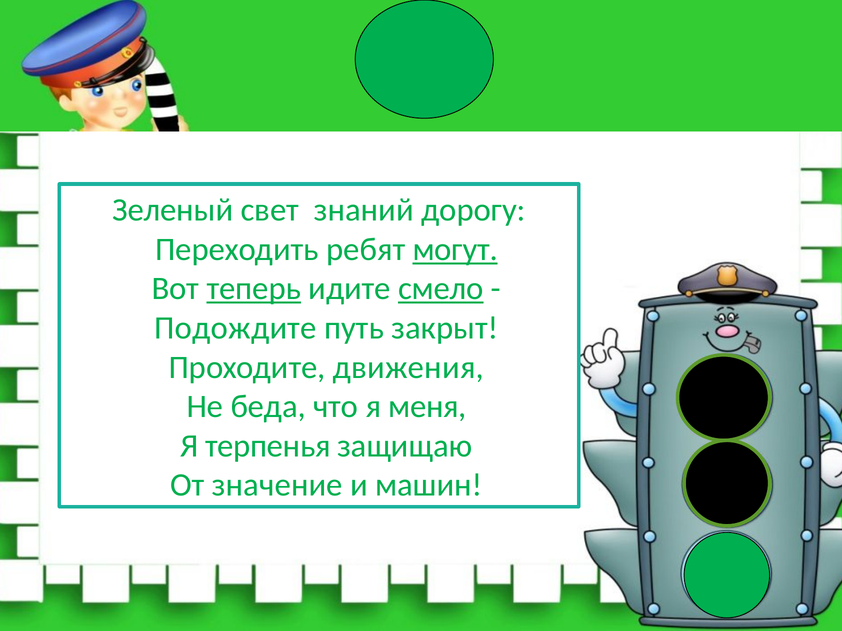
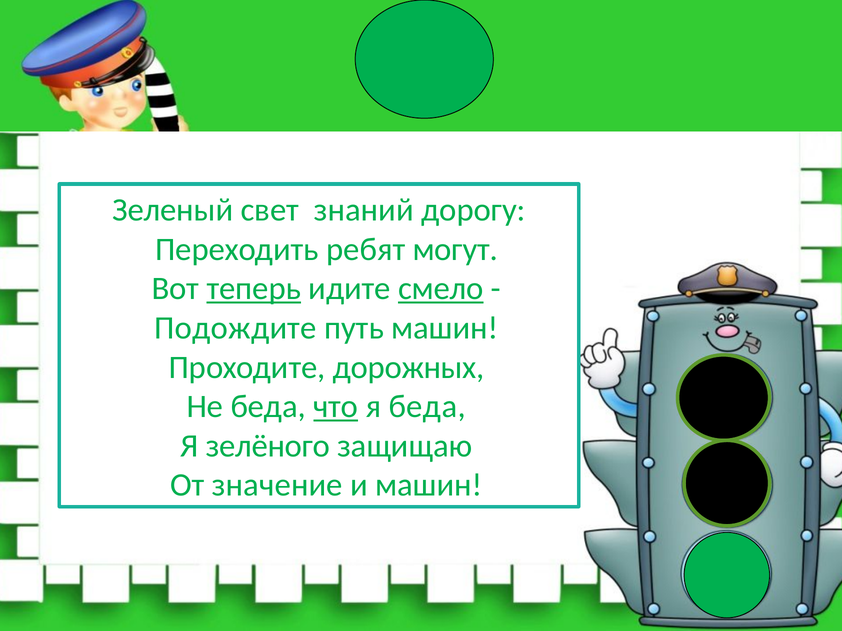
могут underline: present -> none
путь закрыт: закрыт -> машин
движения: движения -> дорожных
что underline: none -> present
я меня: меня -> беда
терпенья: терпенья -> зелёного
